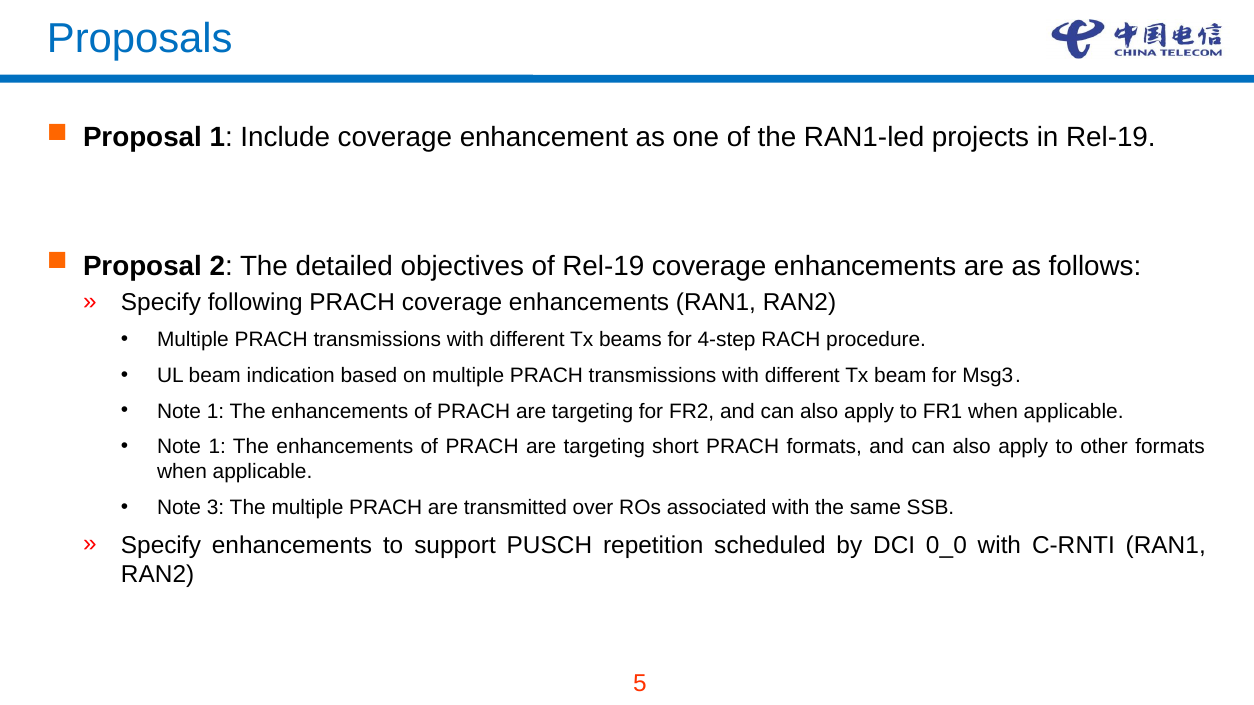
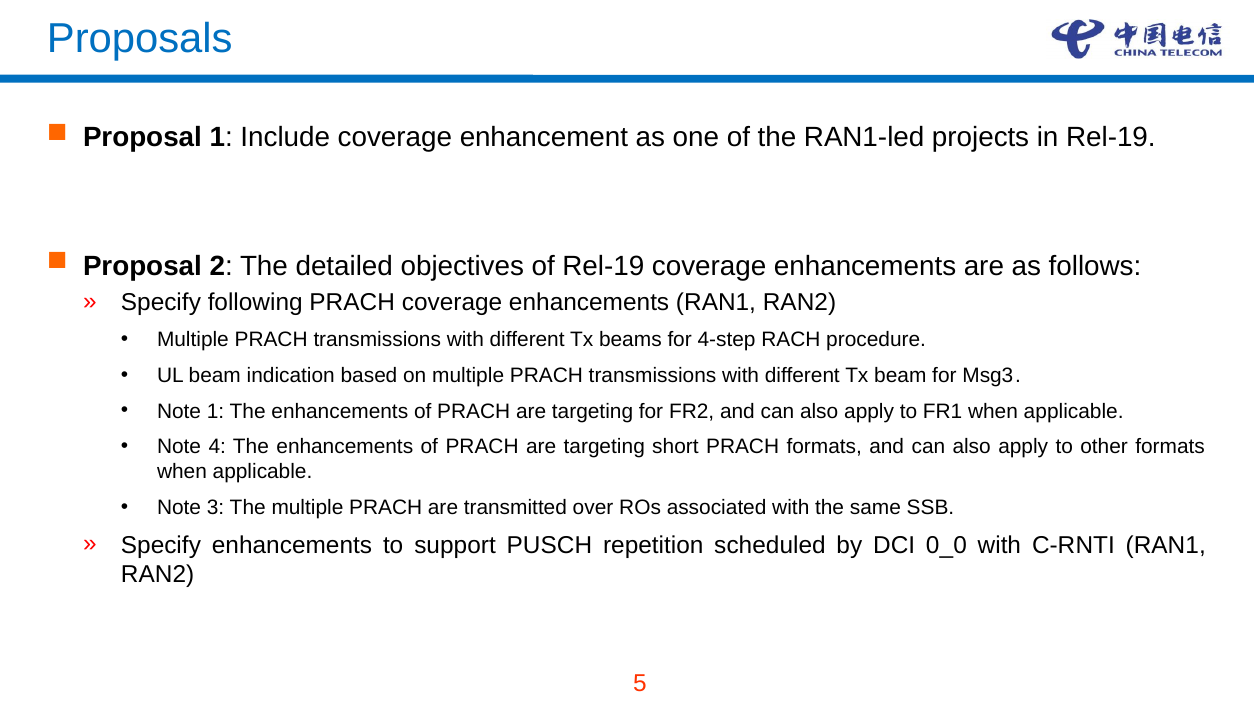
1 at (217, 447): 1 -> 4
